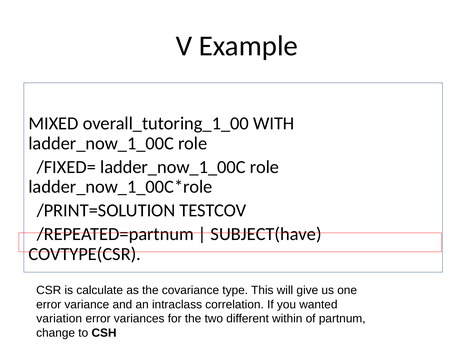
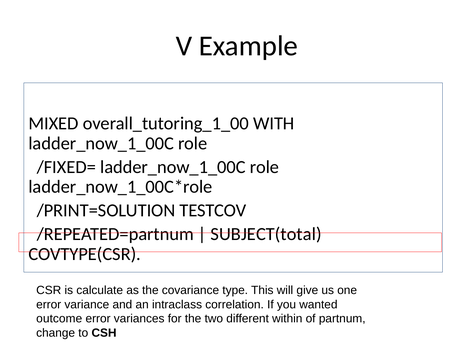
SUBJECT(have: SUBJECT(have -> SUBJECT(total
variation: variation -> outcome
